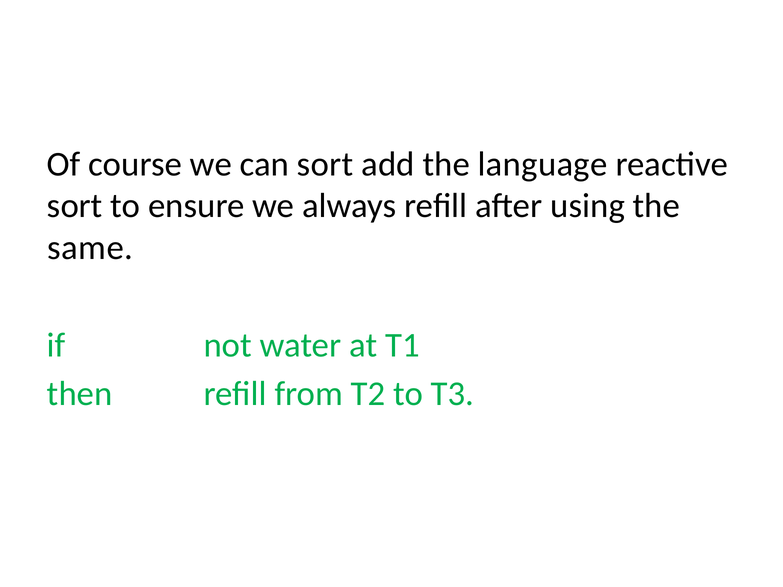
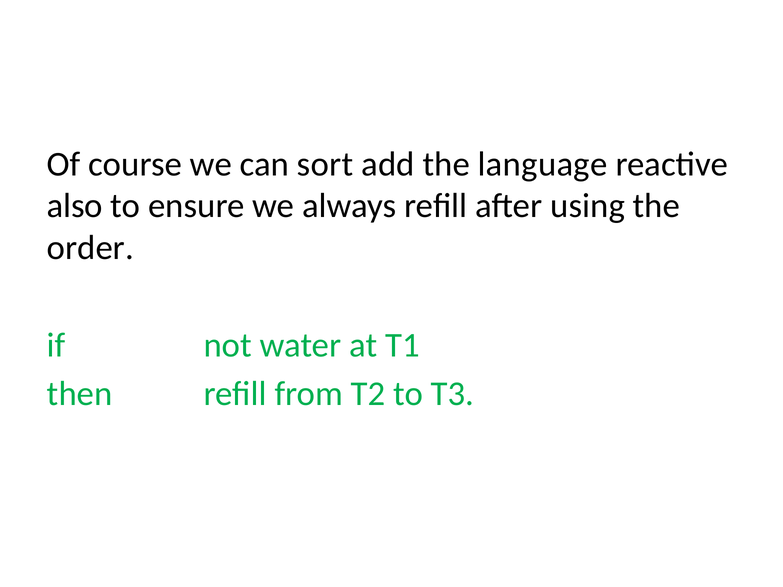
sort at (75, 206): sort -> also
same: same -> order
